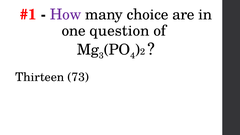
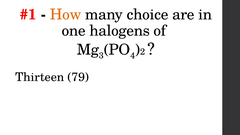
How colour: purple -> orange
question: question -> halogens
73: 73 -> 79
